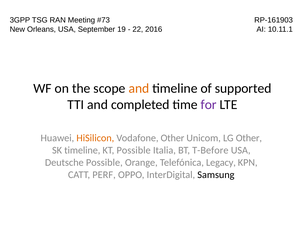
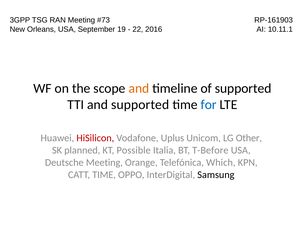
and completed: completed -> supported
for colour: purple -> blue
HiSilicon colour: orange -> red
Vodafone Other: Other -> Uplus
SK timeline: timeline -> planned
Deutsche Possible: Possible -> Meeting
Legacy: Legacy -> Which
CATT PERF: PERF -> TIME
